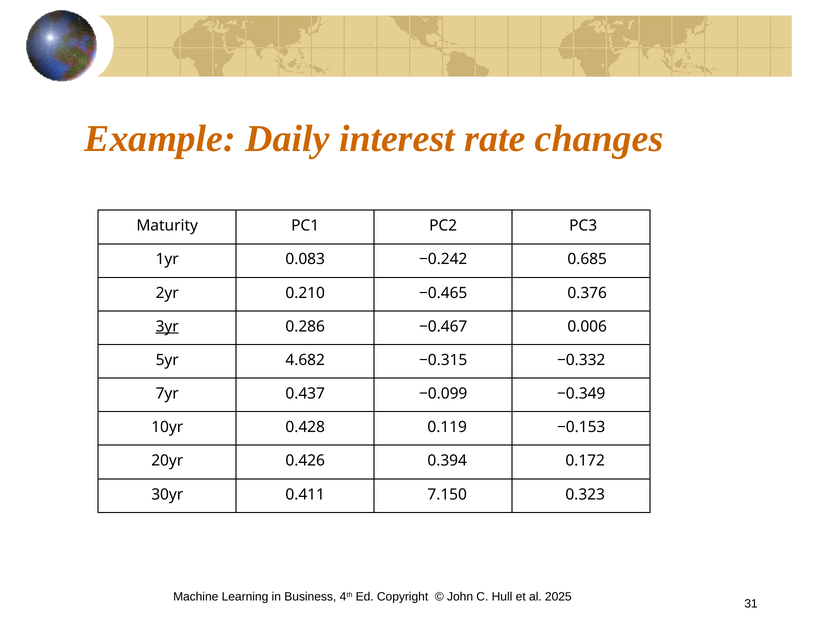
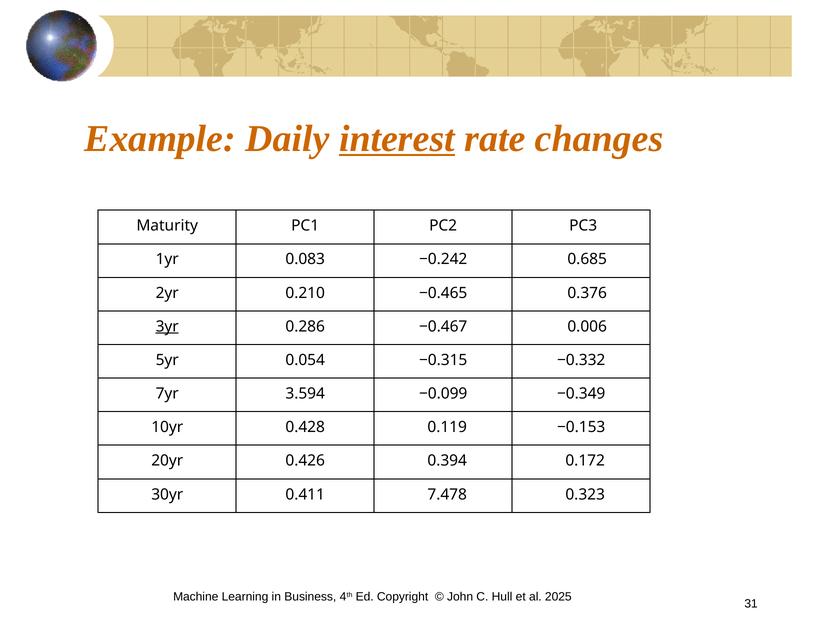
interest underline: none -> present
4.682: 4.682 -> 0.054
0.437: 0.437 -> 3.594
7.150: 7.150 -> 7.478
